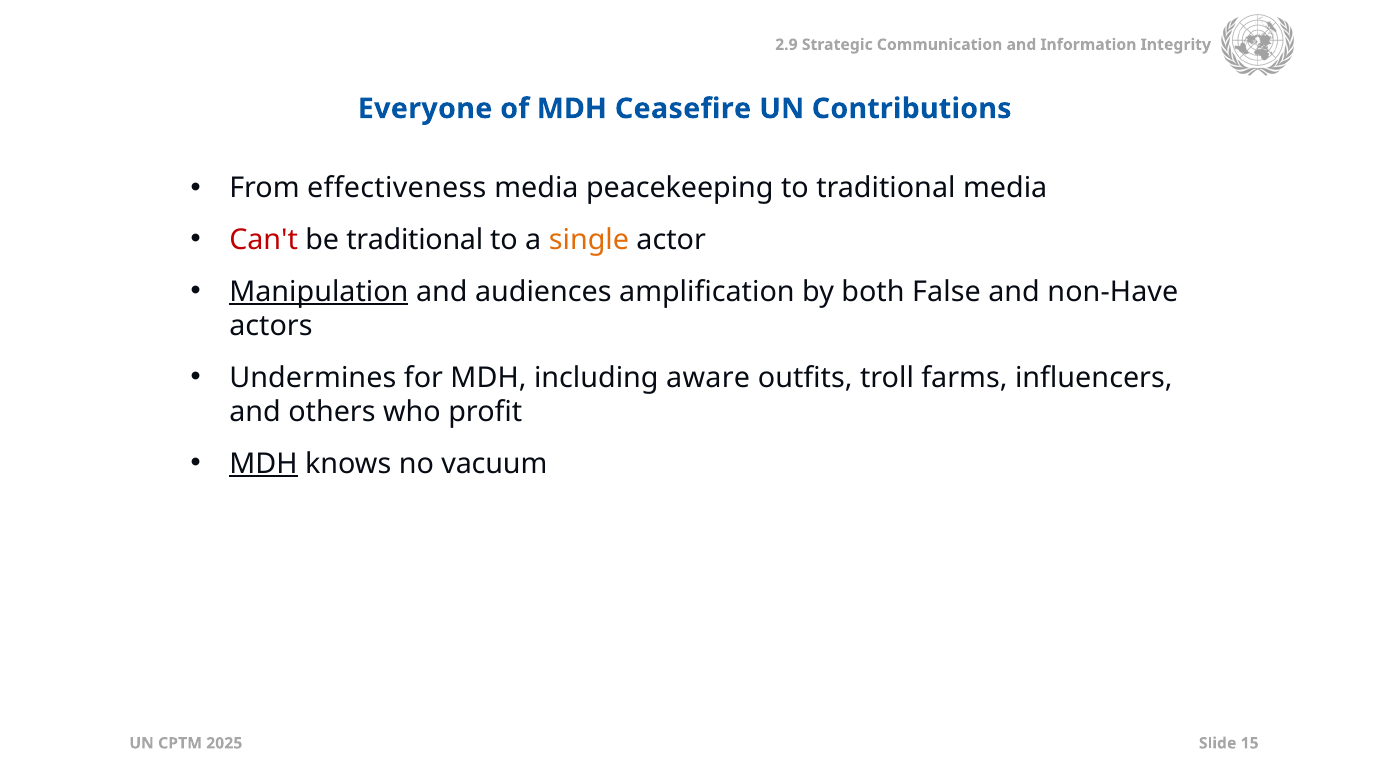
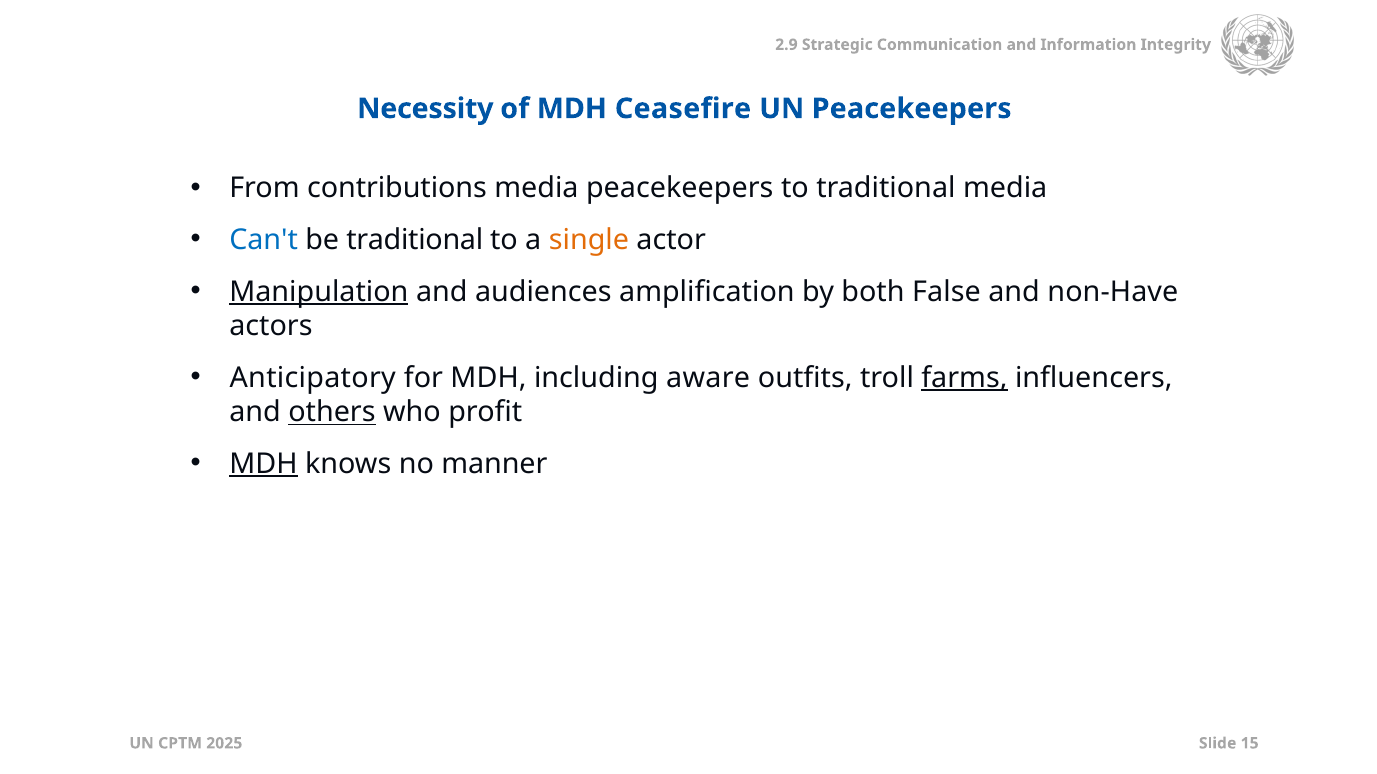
Everyone: Everyone -> Necessity
UN Contributions: Contributions -> Peacekeepers
effectiveness: effectiveness -> contributions
media peacekeeping: peacekeeping -> peacekeepers
Can't colour: red -> blue
Undermines: Undermines -> Anticipatory
farms underline: none -> present
others underline: none -> present
vacuum: vacuum -> manner
